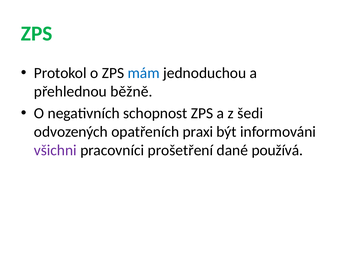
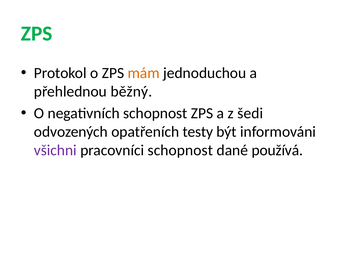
mám colour: blue -> orange
běžně: běžně -> běžný
praxi: praxi -> testy
pracovníci prošetření: prošetření -> schopnost
